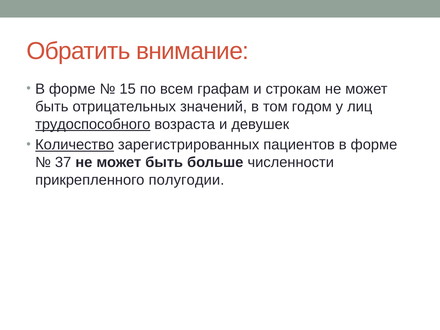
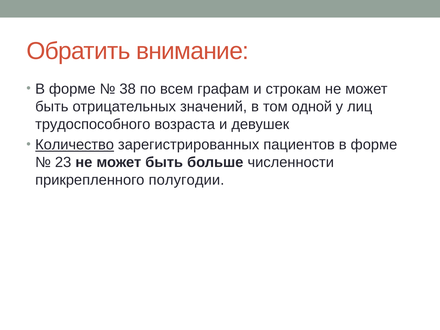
15: 15 -> 38
годом: годом -> одной
трудоспособного underline: present -> none
37: 37 -> 23
